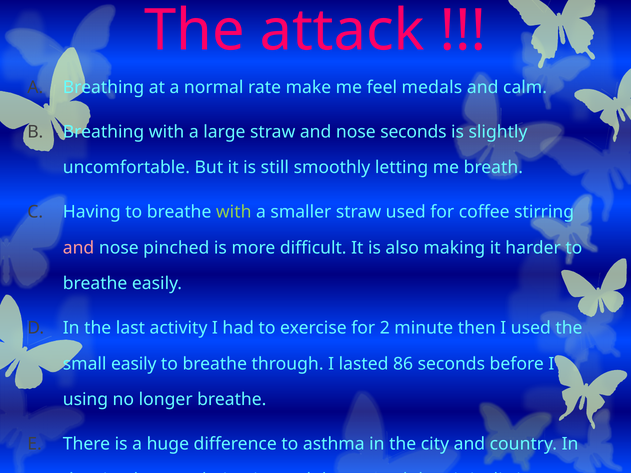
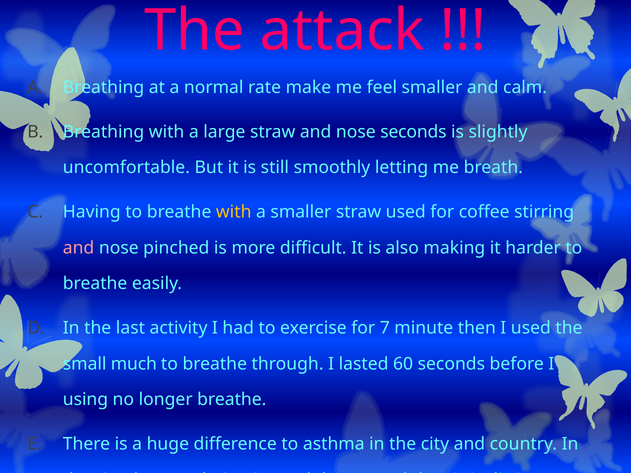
feel medals: medals -> smaller
with at (234, 212) colour: light green -> yellow
2: 2 -> 7
small easily: easily -> much
86: 86 -> 60
